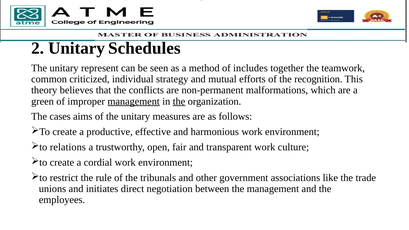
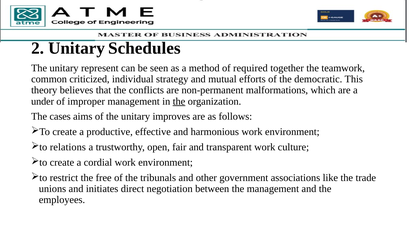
includes: includes -> required
recognition: recognition -> democratic
green: green -> under
management at (134, 101) underline: present -> none
measures: measures -> improves
rule: rule -> free
